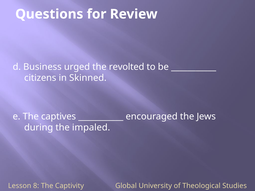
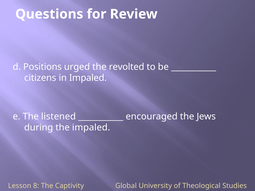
Business: Business -> Positions
in Skinned: Skinned -> Impaled
captives: captives -> listened
